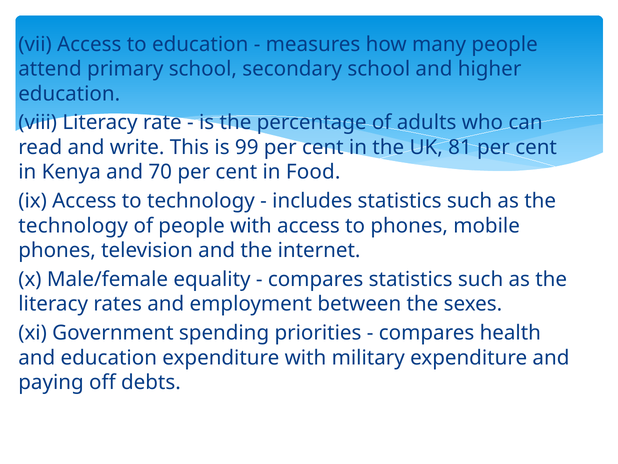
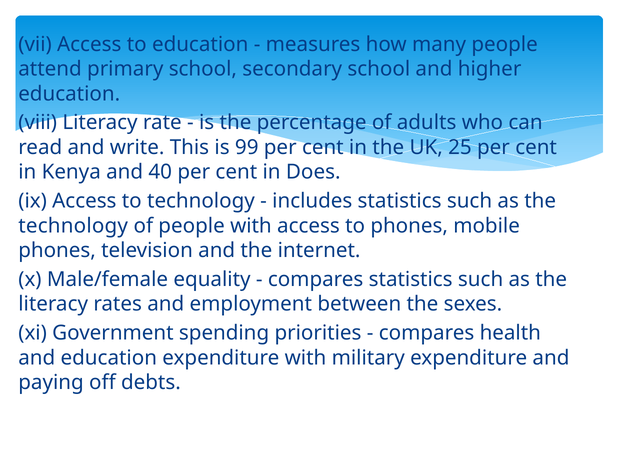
81: 81 -> 25
70: 70 -> 40
Food: Food -> Does
